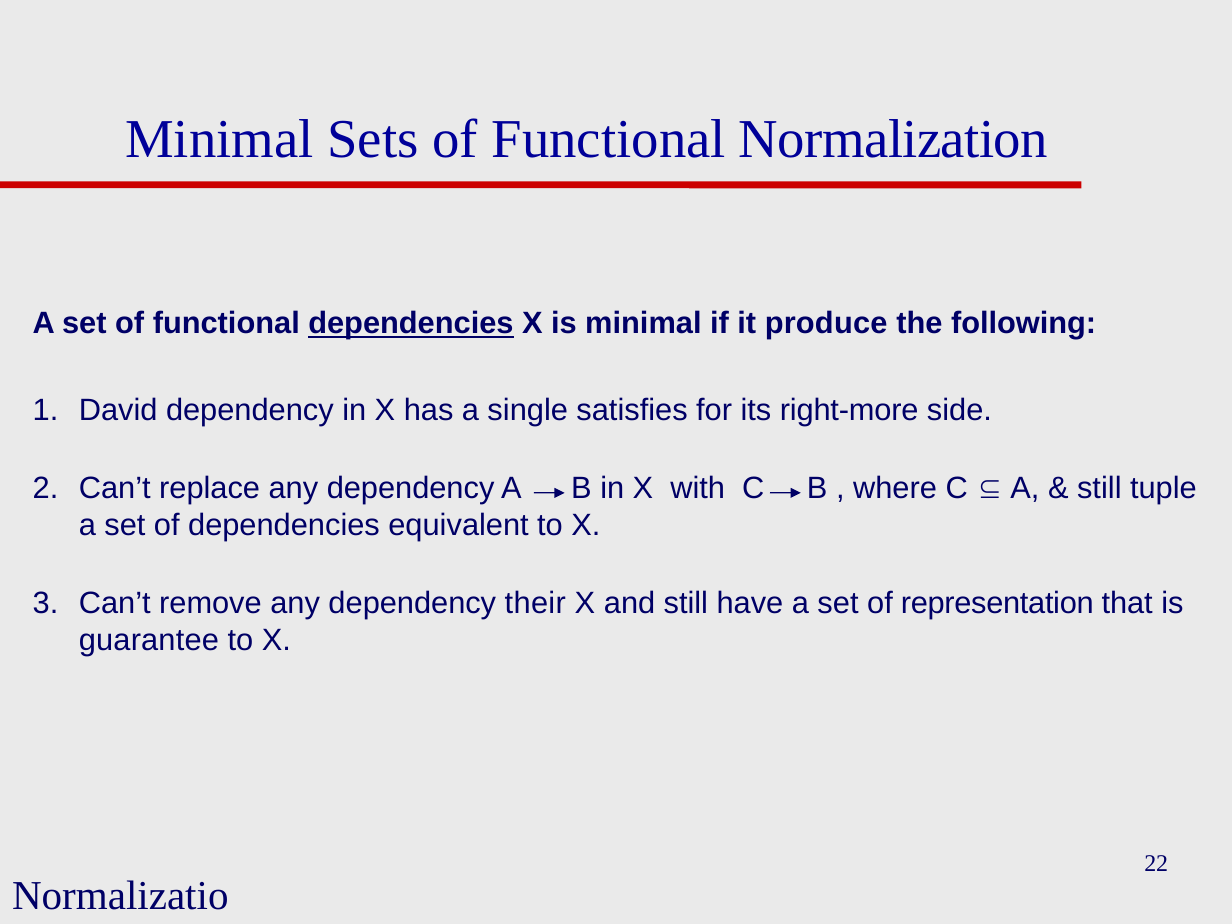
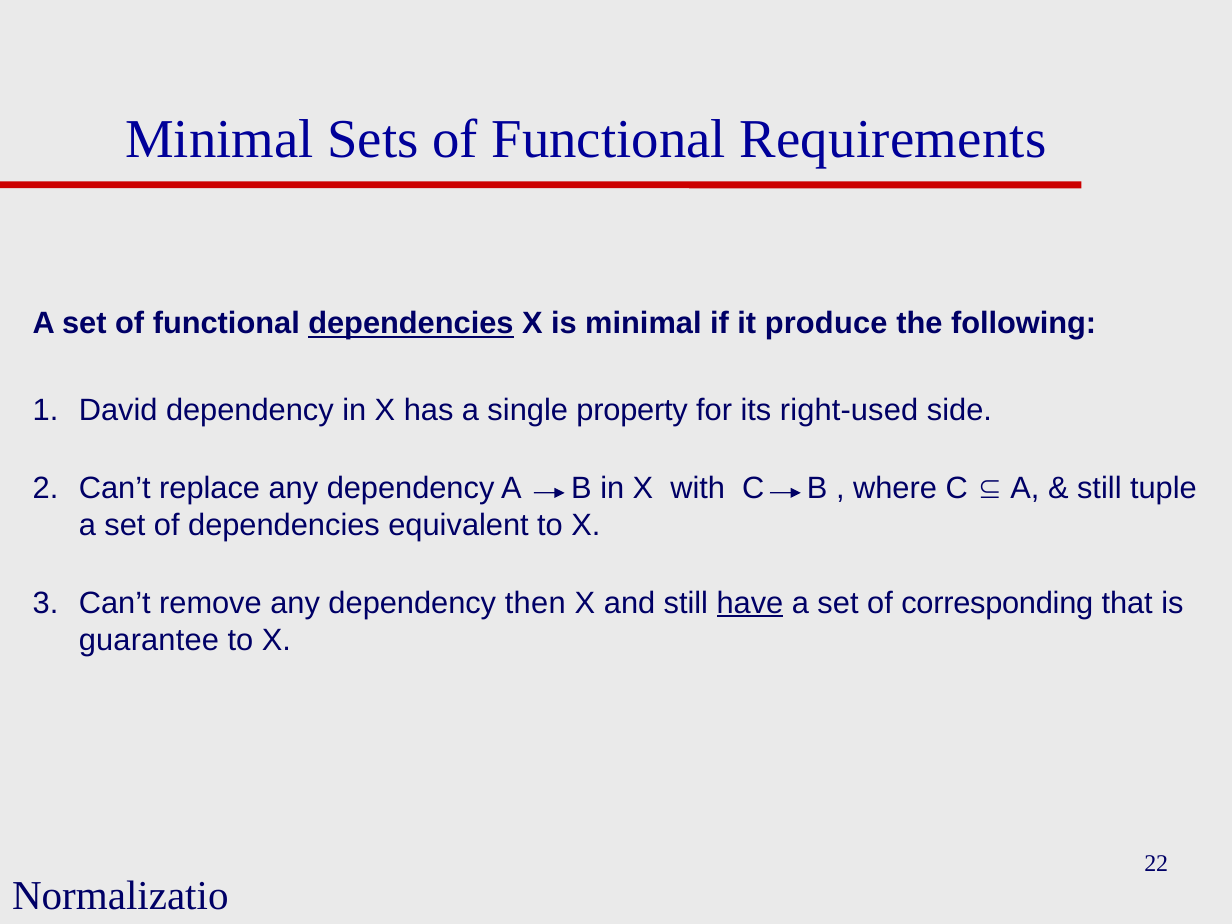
Normalization: Normalization -> Requirements
satisfies: satisfies -> property
right-more: right-more -> right-used
their: their -> then
have underline: none -> present
representation: representation -> corresponding
